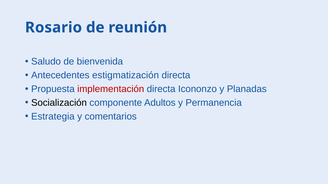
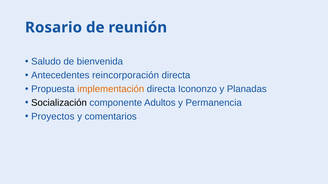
estigmatización: estigmatización -> reincorporación
implementación colour: red -> orange
Estrategia: Estrategia -> Proyectos
